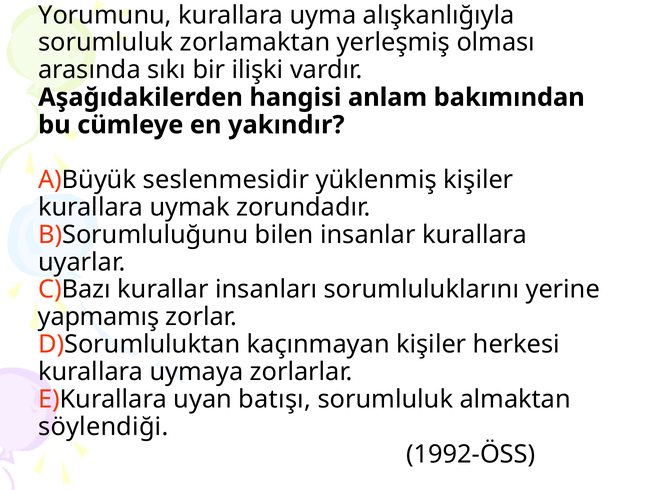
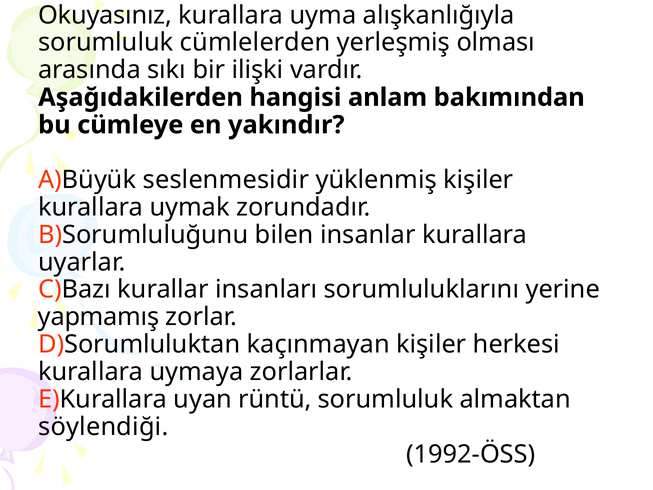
Yorumunu: Yorumunu -> Okuyasınız
zorlamaktan: zorlamaktan -> cümlelerden
batışı: batışı -> rüntü
